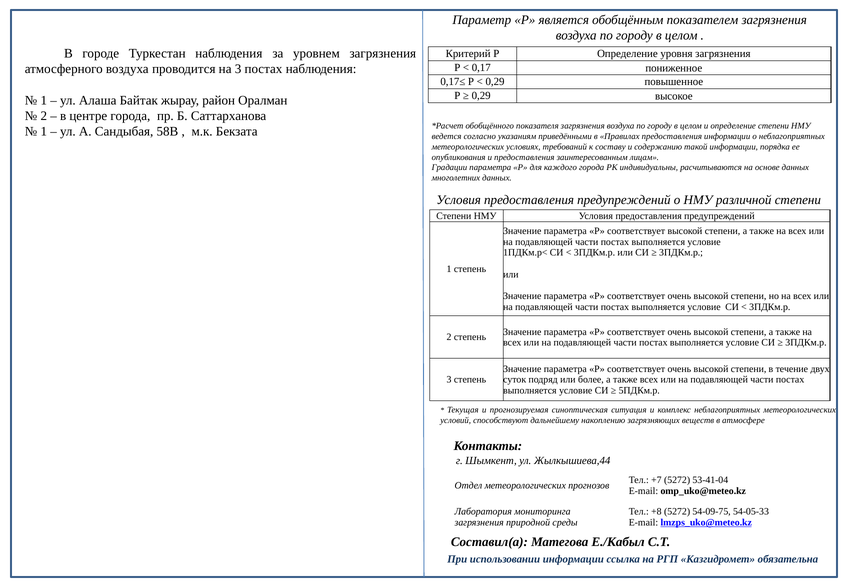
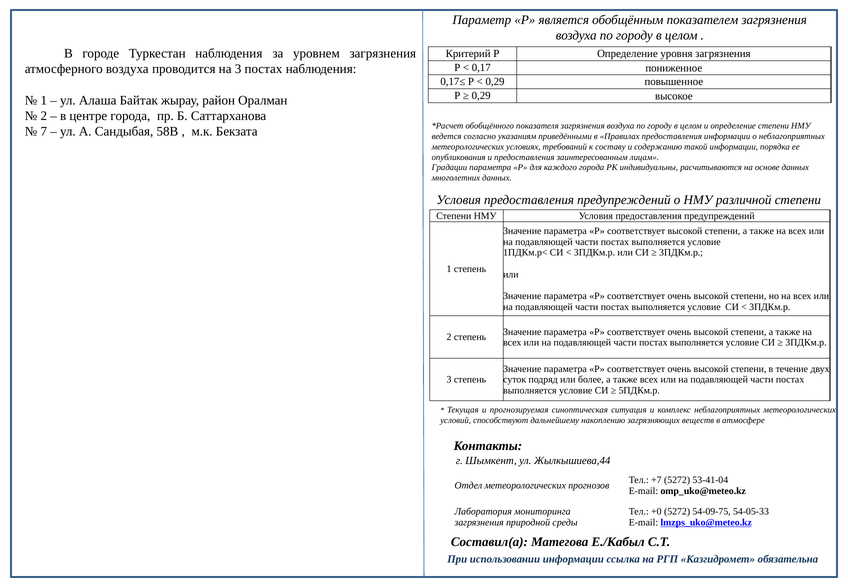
1 at (44, 132): 1 -> 7
+8: +8 -> +0
